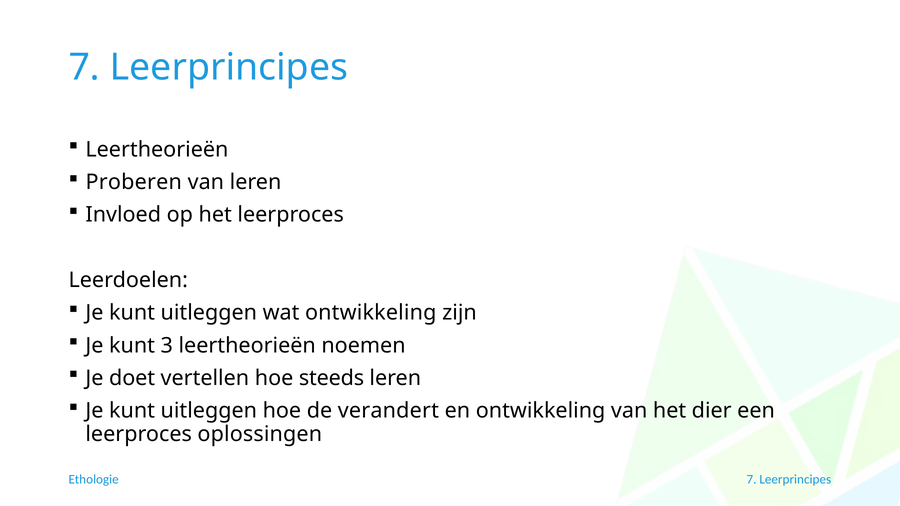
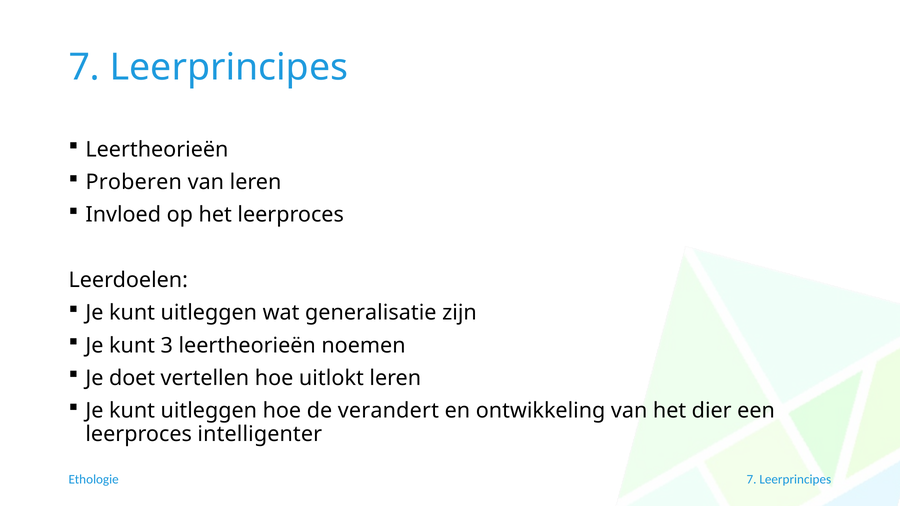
wat ontwikkeling: ontwikkeling -> generalisatie
steeds: steeds -> uitlokt
oplossingen: oplossingen -> intelligenter
